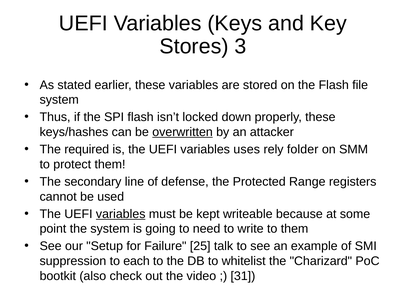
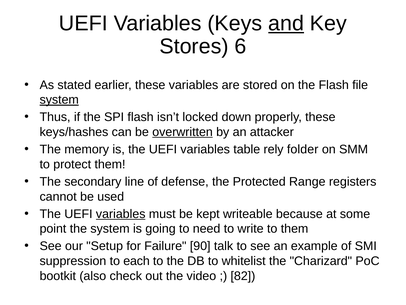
and underline: none -> present
3: 3 -> 6
system at (59, 100) underline: none -> present
required: required -> memory
uses: uses -> table
25: 25 -> 90
31: 31 -> 82
